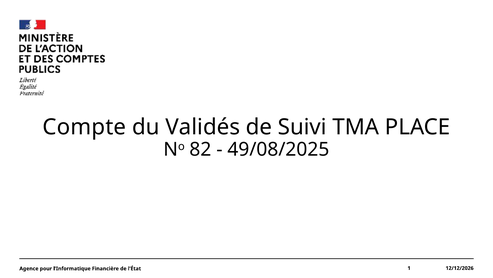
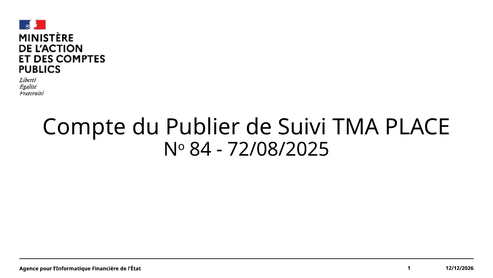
Validés: Validés -> Publier
82: 82 -> 84
49/08/2025: 49/08/2025 -> 72/08/2025
